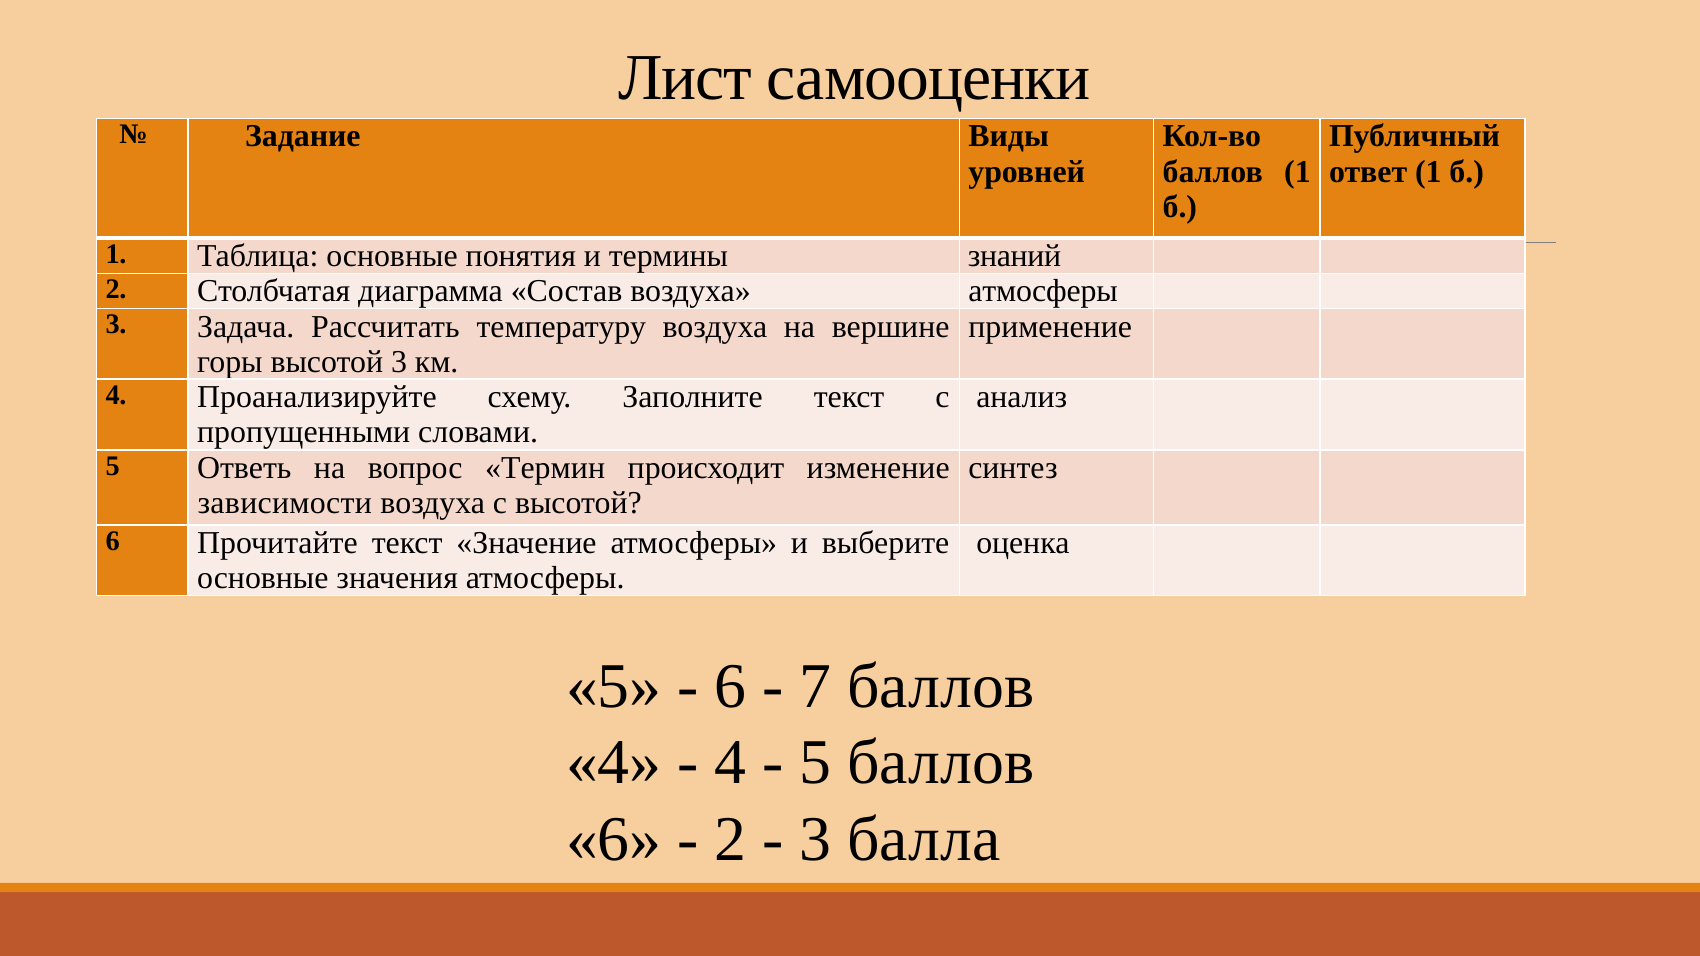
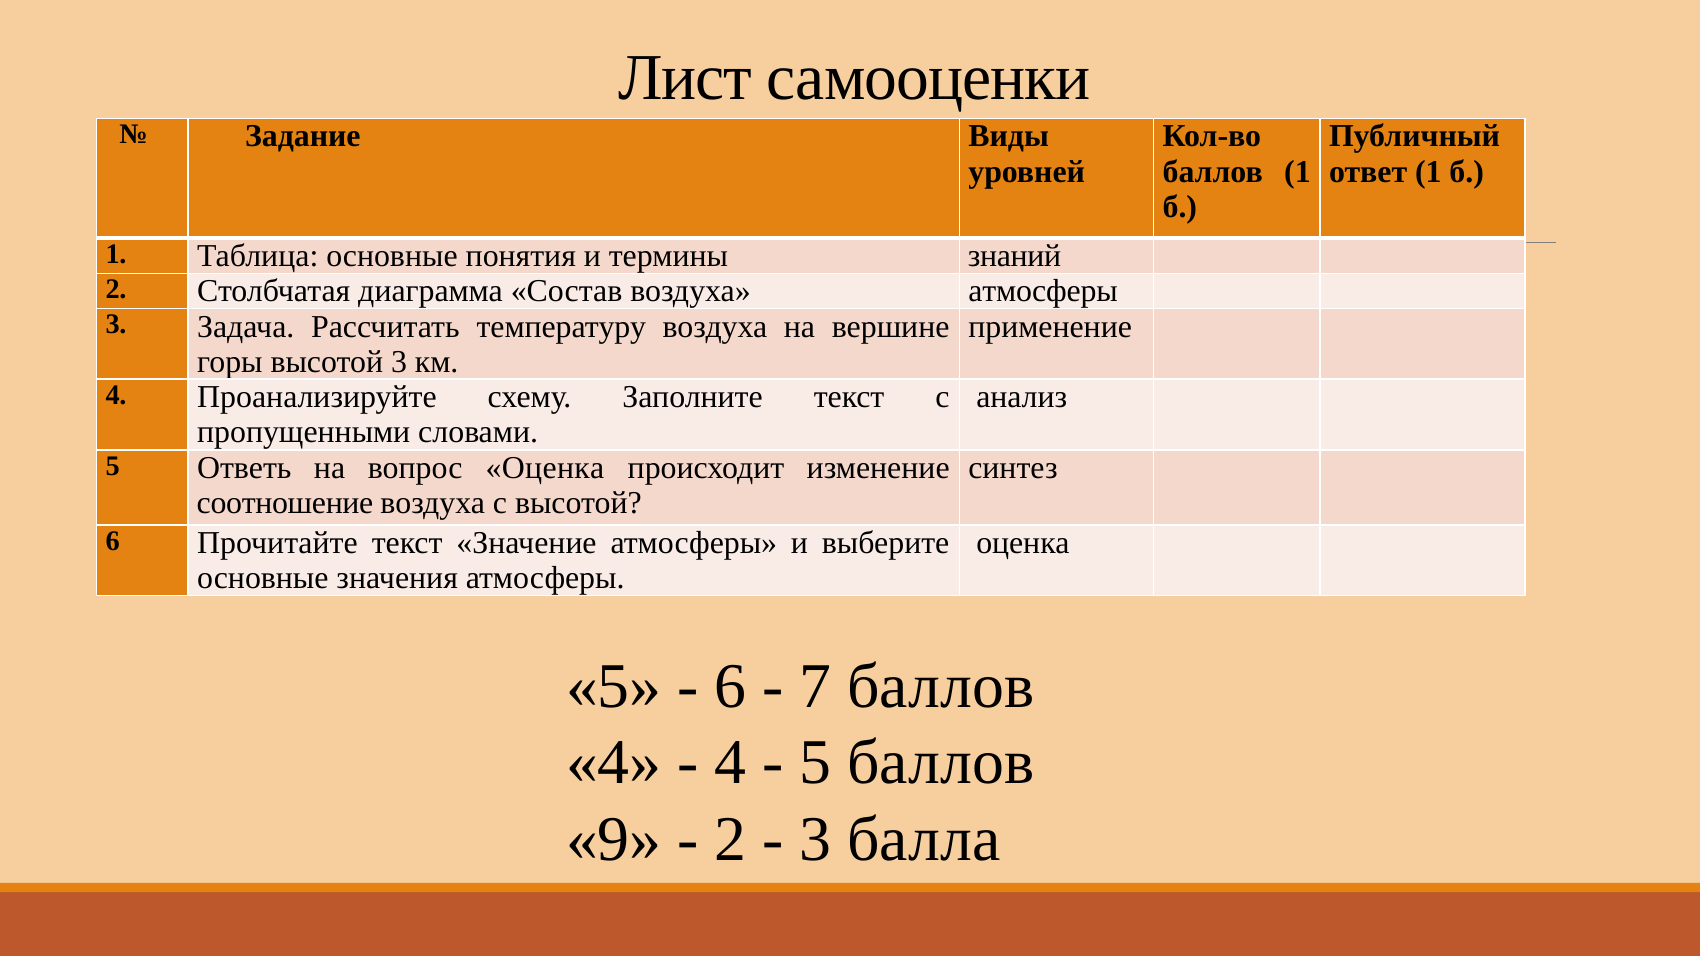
вопрос Термин: Термин -> Оценка
зависимости: зависимости -> соотношение
6 at (614, 839): 6 -> 9
